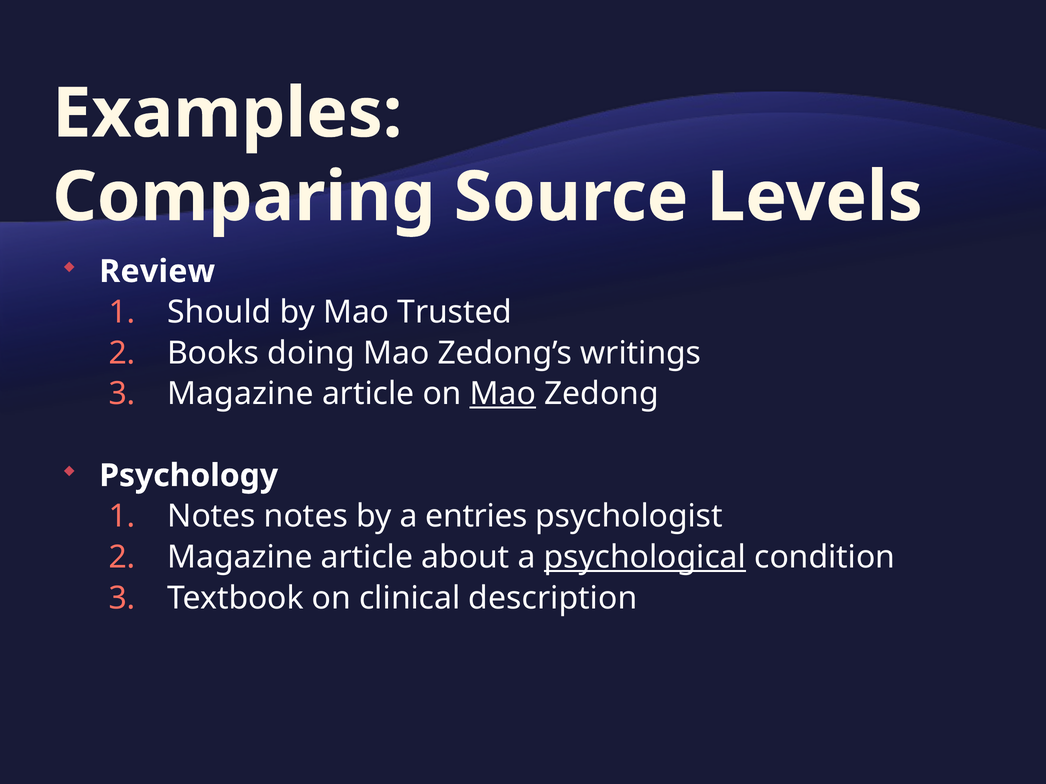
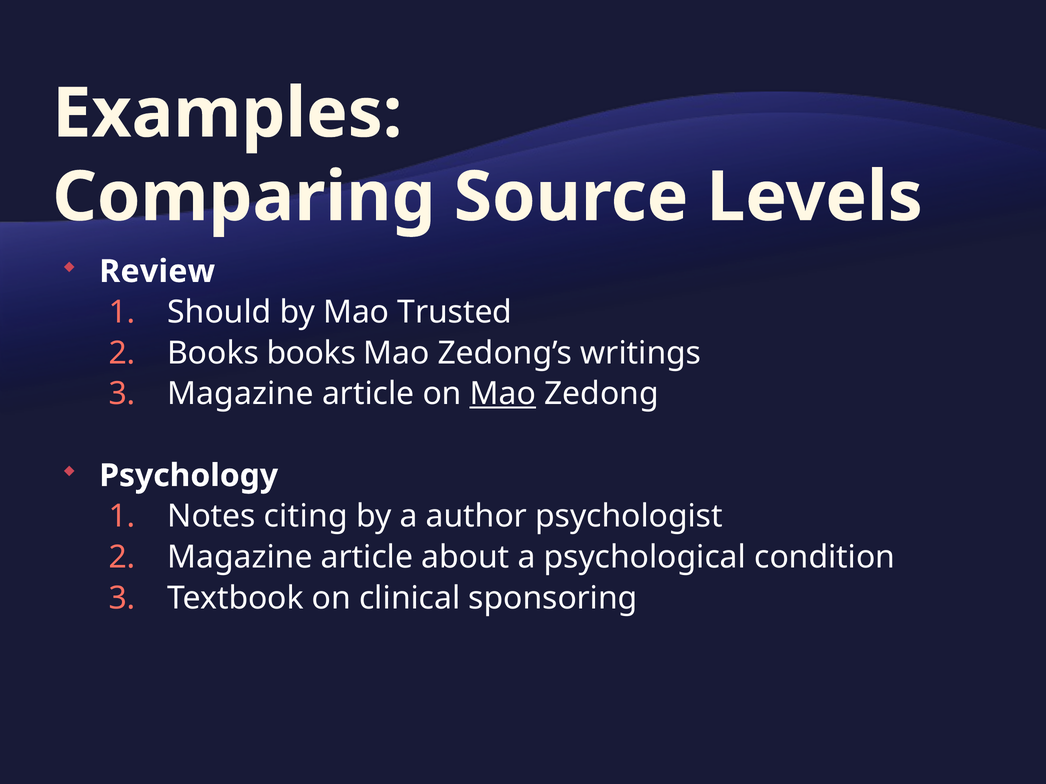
Books doing: doing -> books
Notes notes: notes -> citing
entries: entries -> author
psychological underline: present -> none
description: description -> sponsoring
